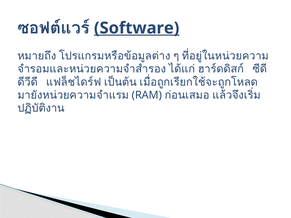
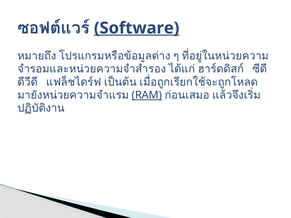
RAM underline: none -> present
